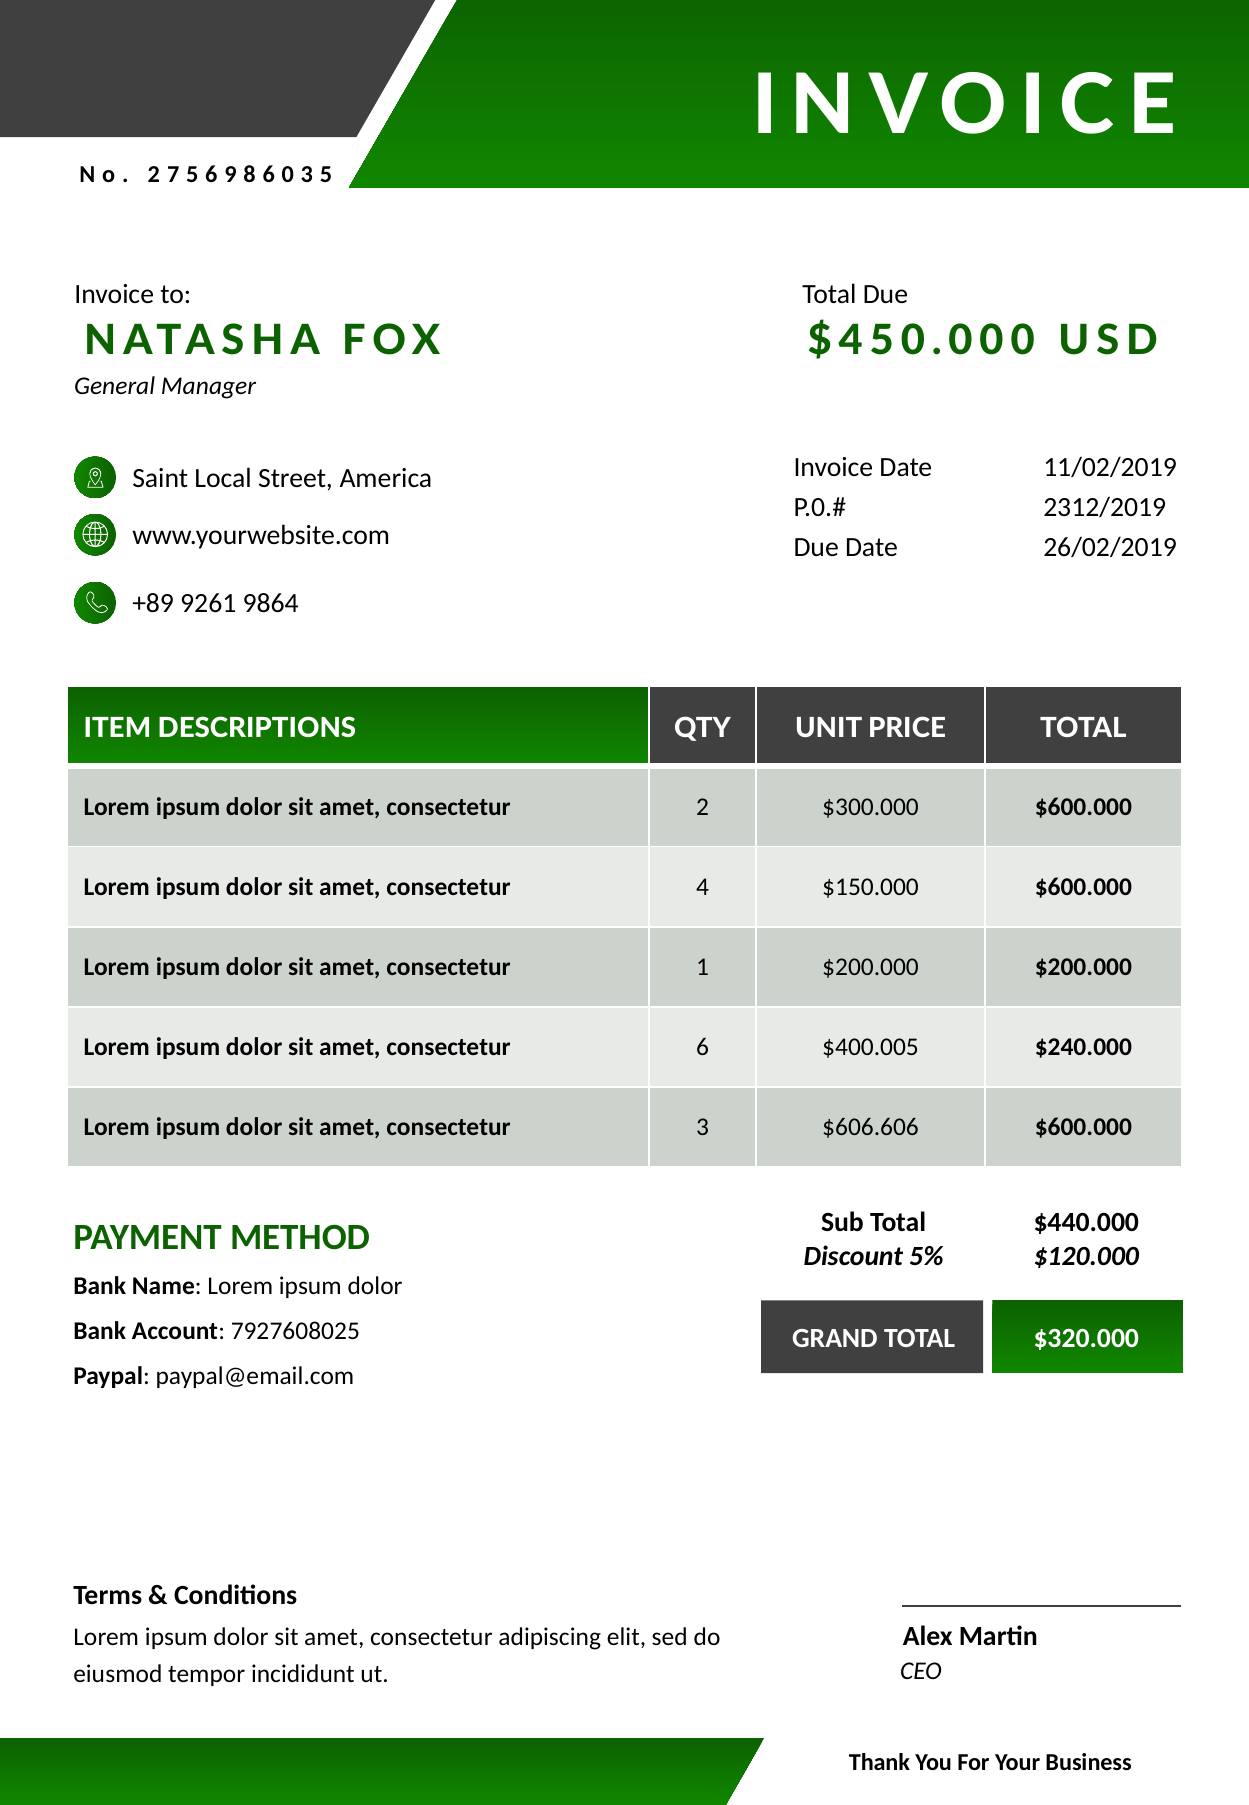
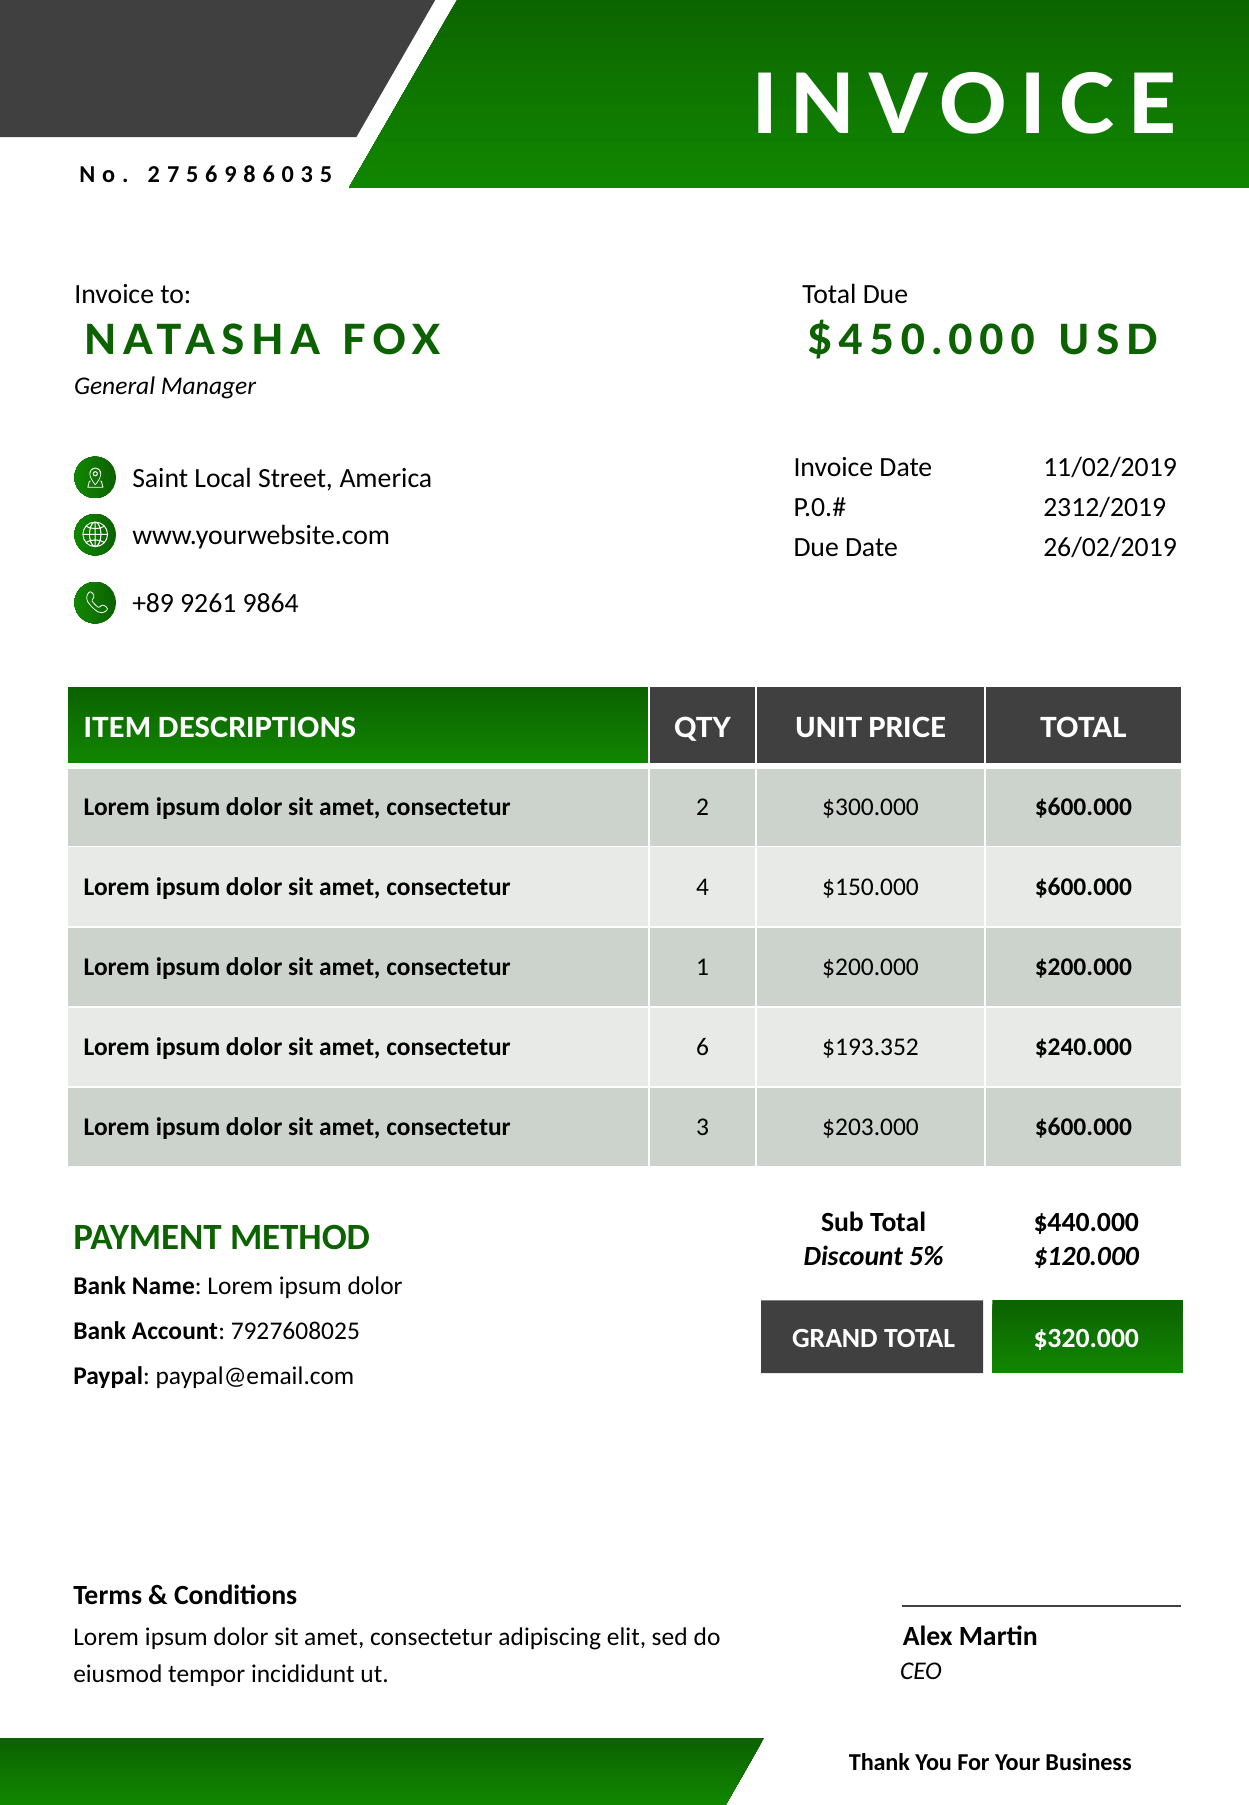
$400.005: $400.005 -> $193.352
$606.606: $606.606 -> $203.000
